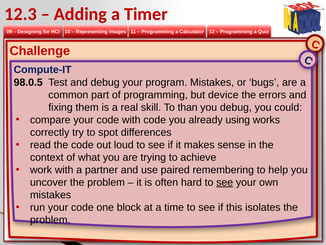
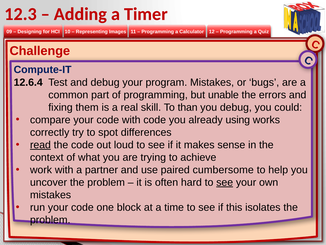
98.0.5: 98.0.5 -> 12.6.4
device: device -> unable
read underline: none -> present
remembering: remembering -> cumbersome
